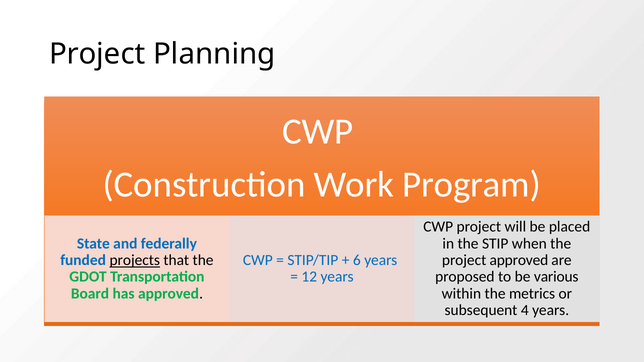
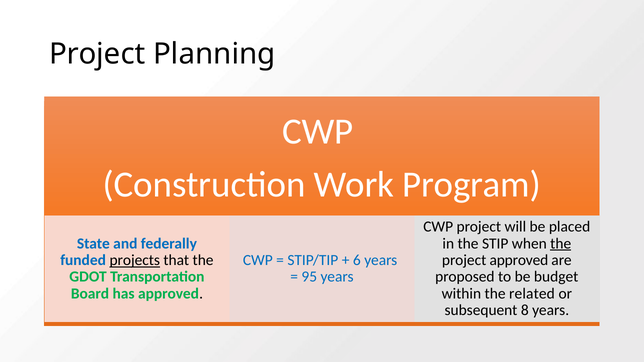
the at (561, 244) underline: none -> present
12: 12 -> 95
various: various -> budget
metrics: metrics -> related
4: 4 -> 8
